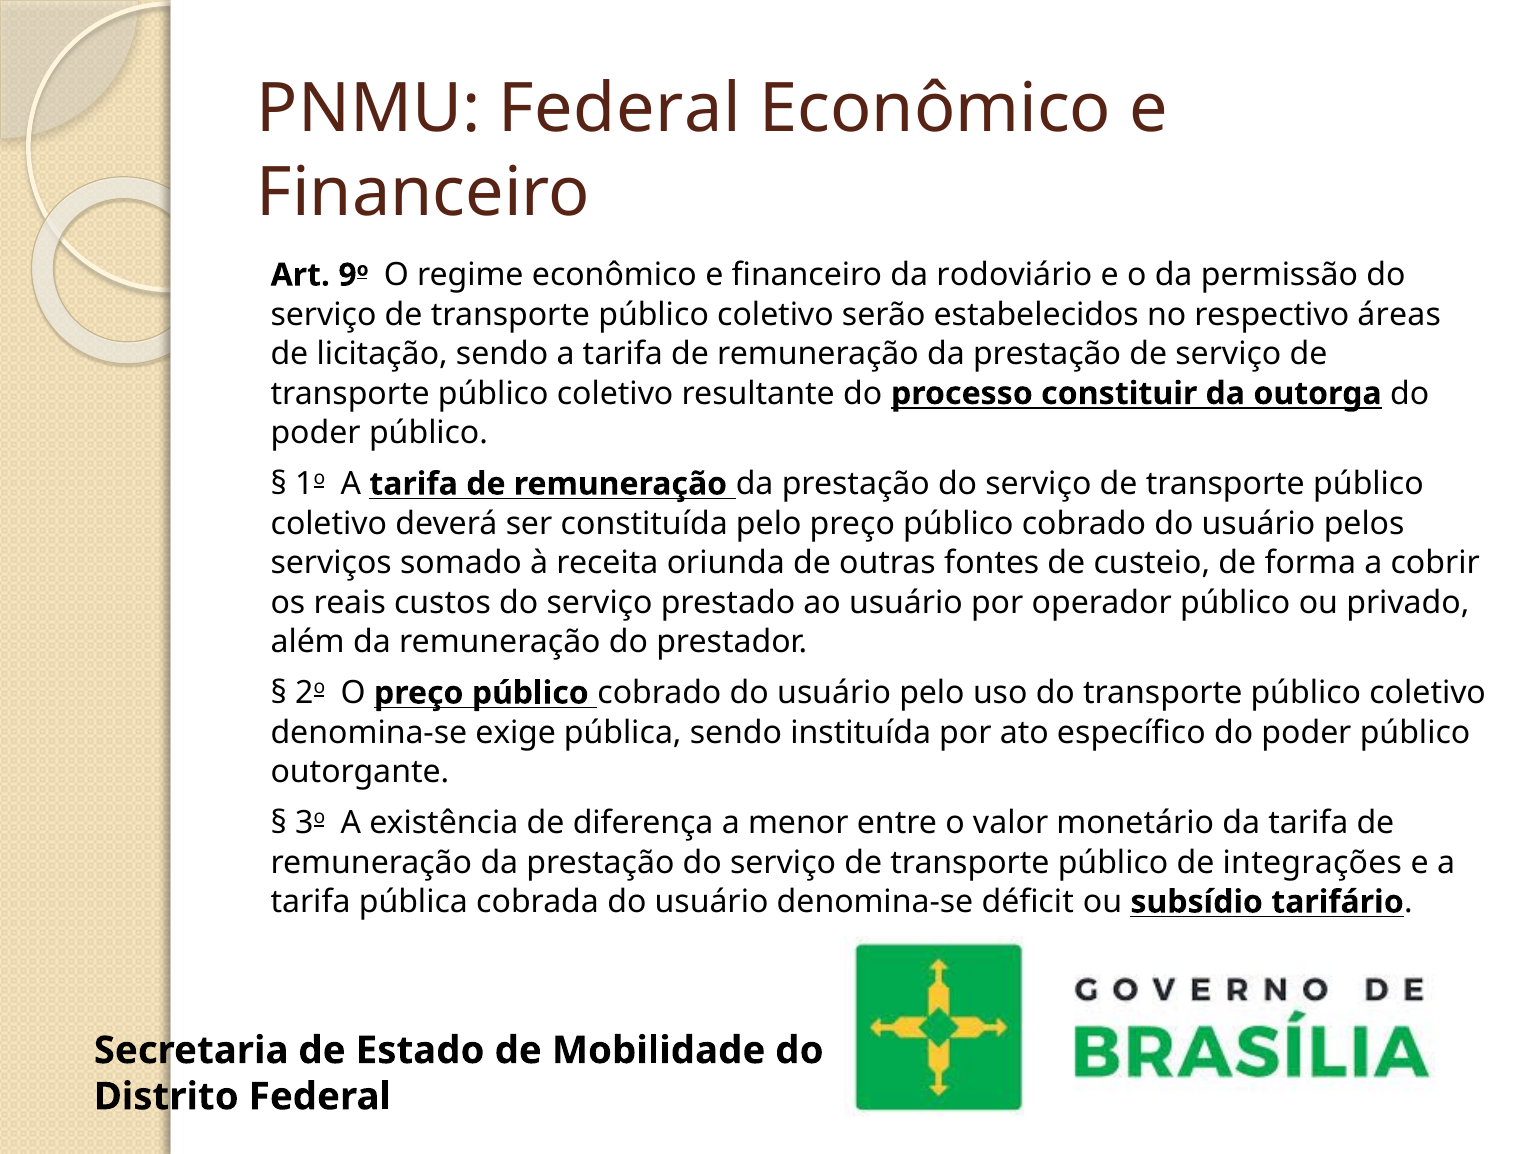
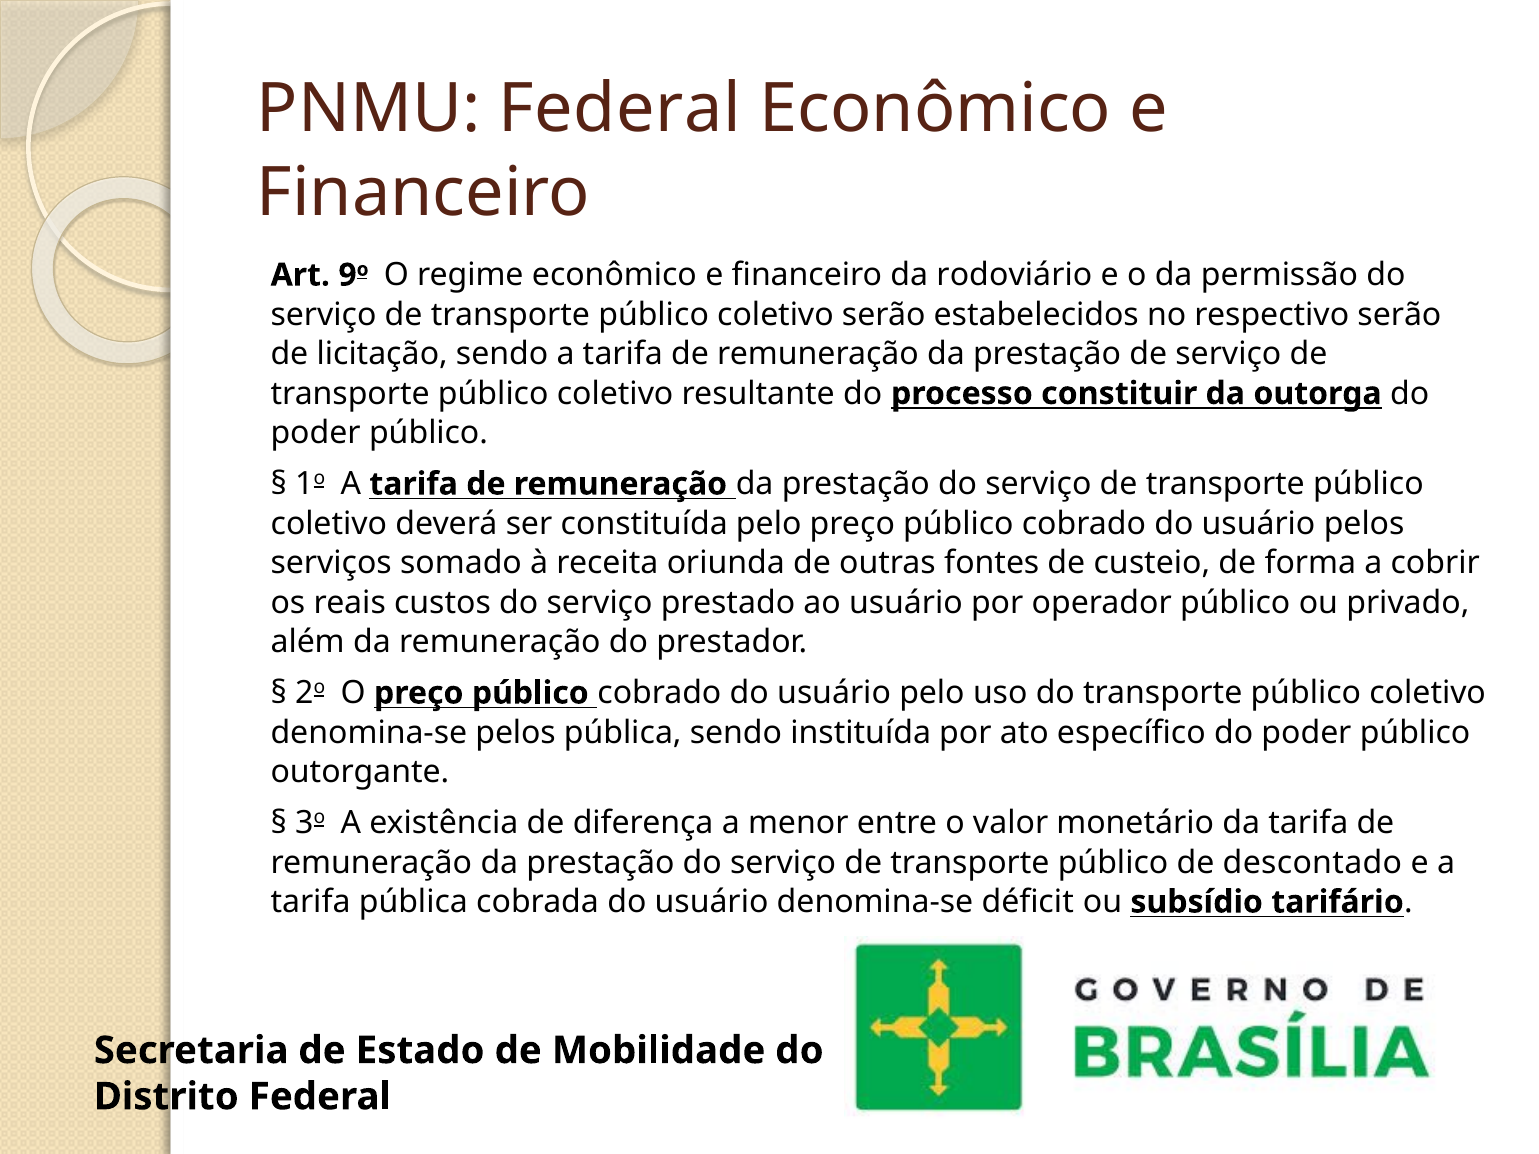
respectivo áreas: áreas -> serão
denomina-se exige: exige -> pelos
integrações: integrações -> descontado
